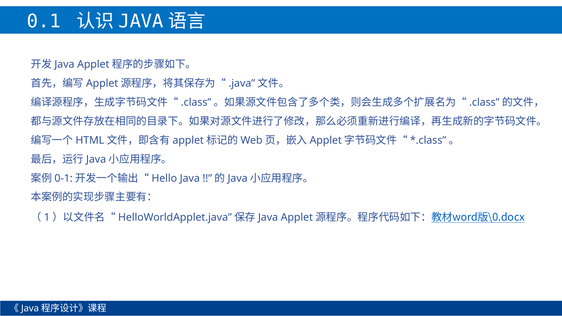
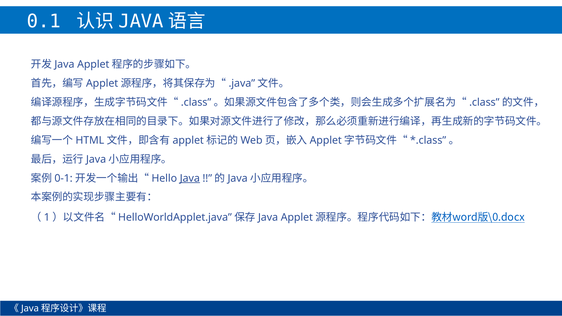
Java underline: none -> present
